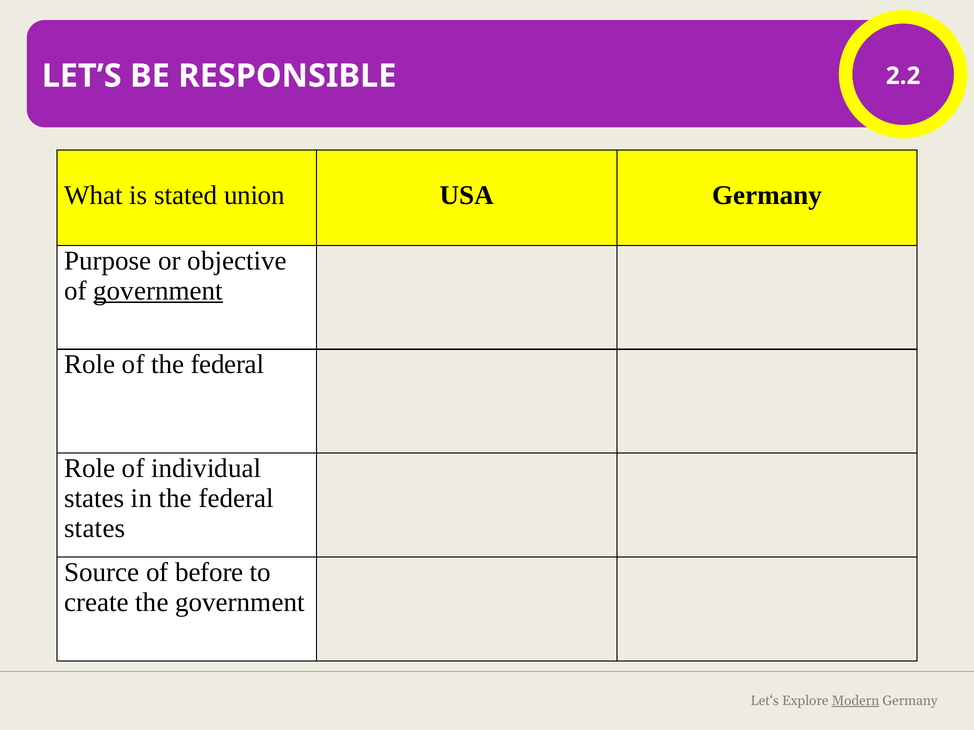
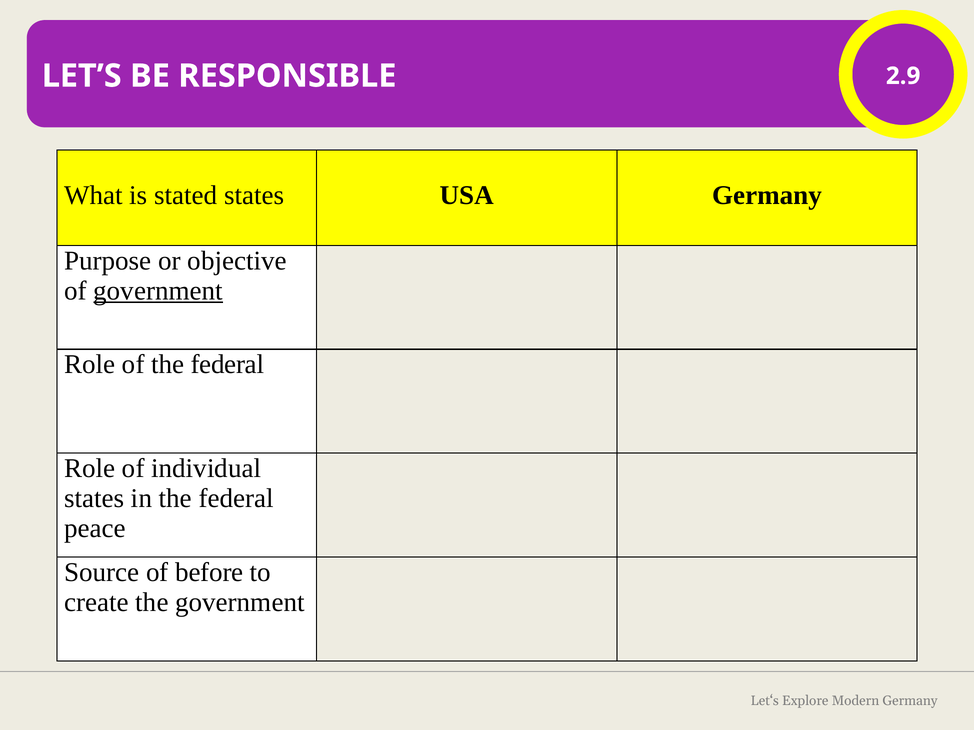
2.2: 2.2 -> 2.9
stated union: union -> states
states at (95, 529): states -> peace
Modern underline: present -> none
